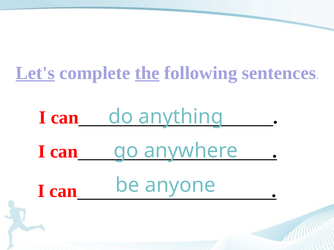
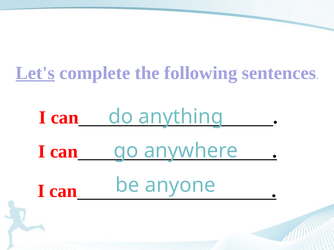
the underline: present -> none
